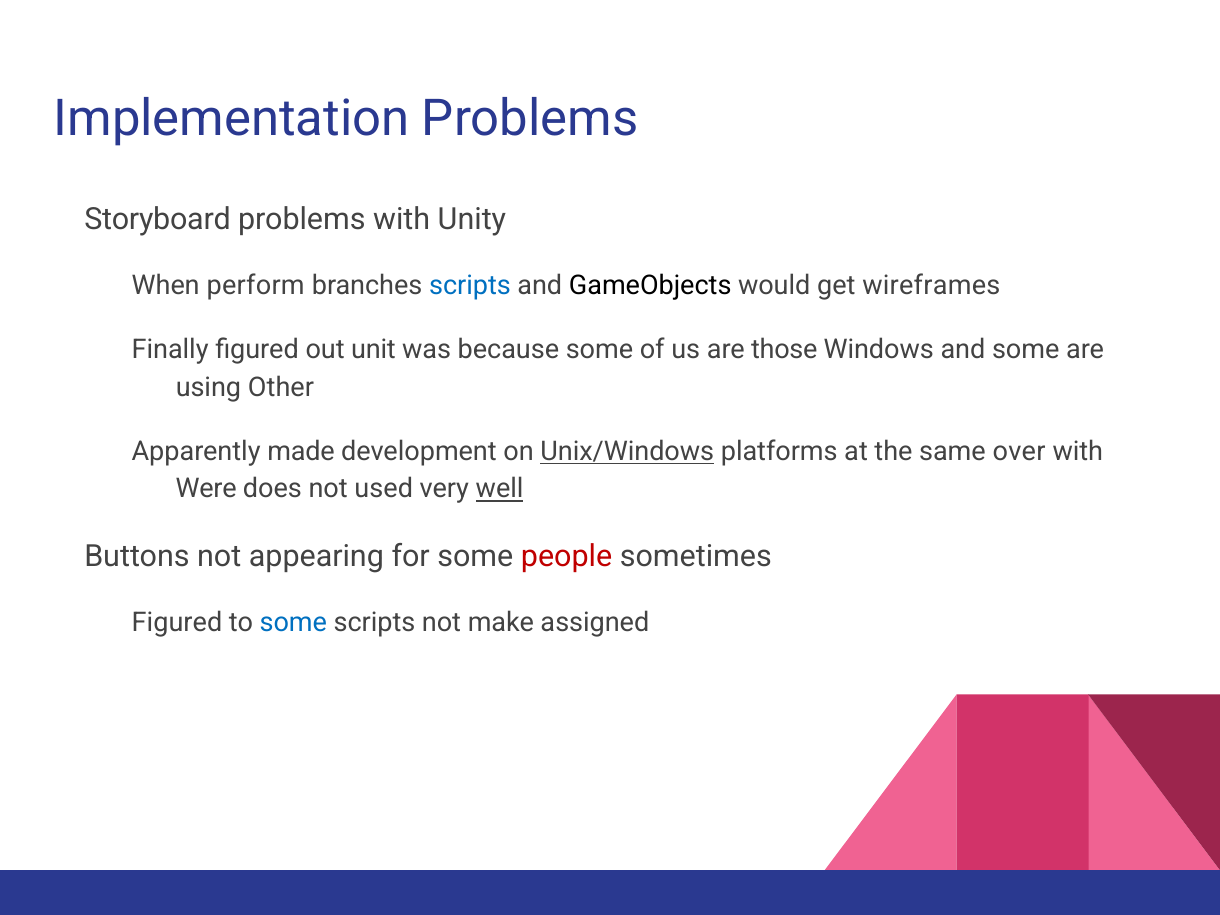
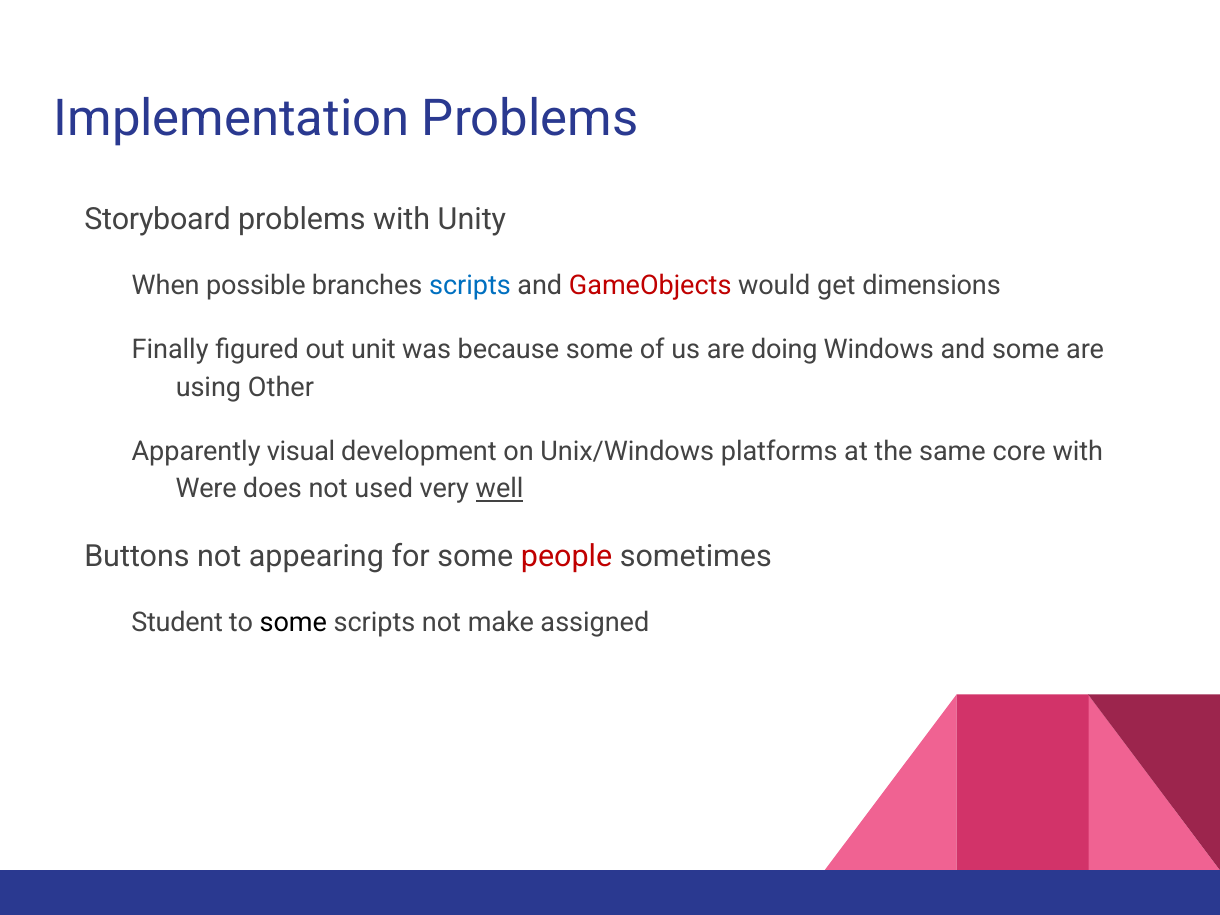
perform: perform -> possible
GameObjects colour: black -> red
wireframes: wireframes -> dimensions
those: those -> doing
made: made -> visual
Unix/Windows underline: present -> none
over: over -> core
Figured at (177, 623): Figured -> Student
some at (293, 623) colour: blue -> black
